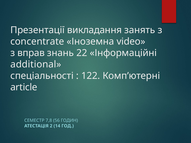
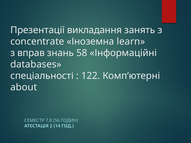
video: video -> learn
22: 22 -> 58
additional: additional -> databases
article: article -> about
